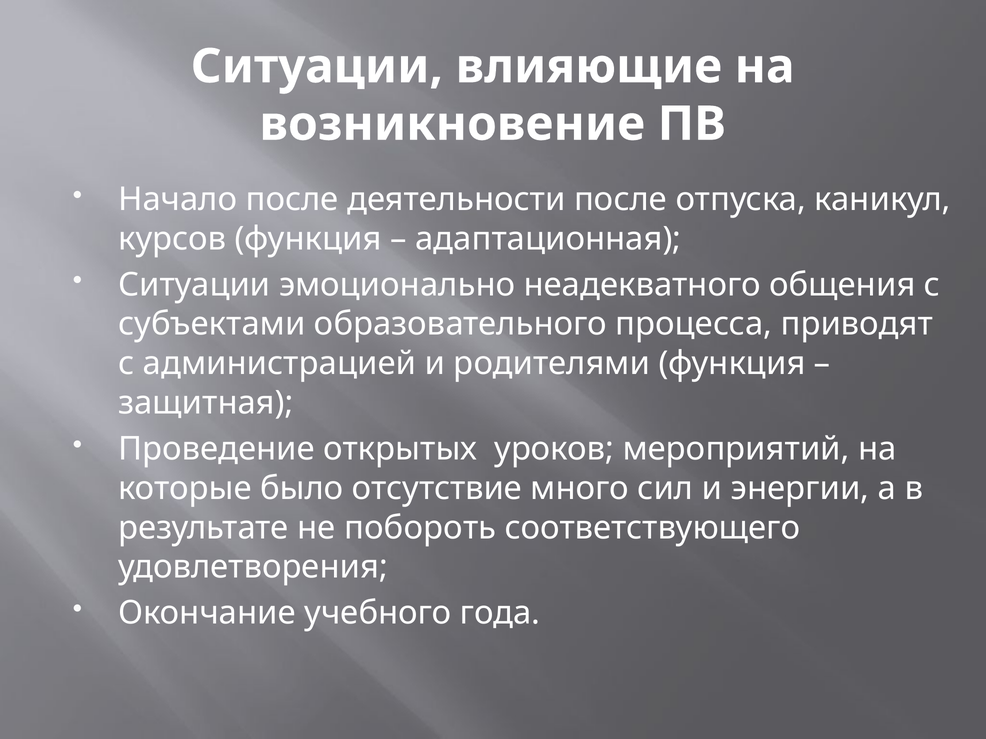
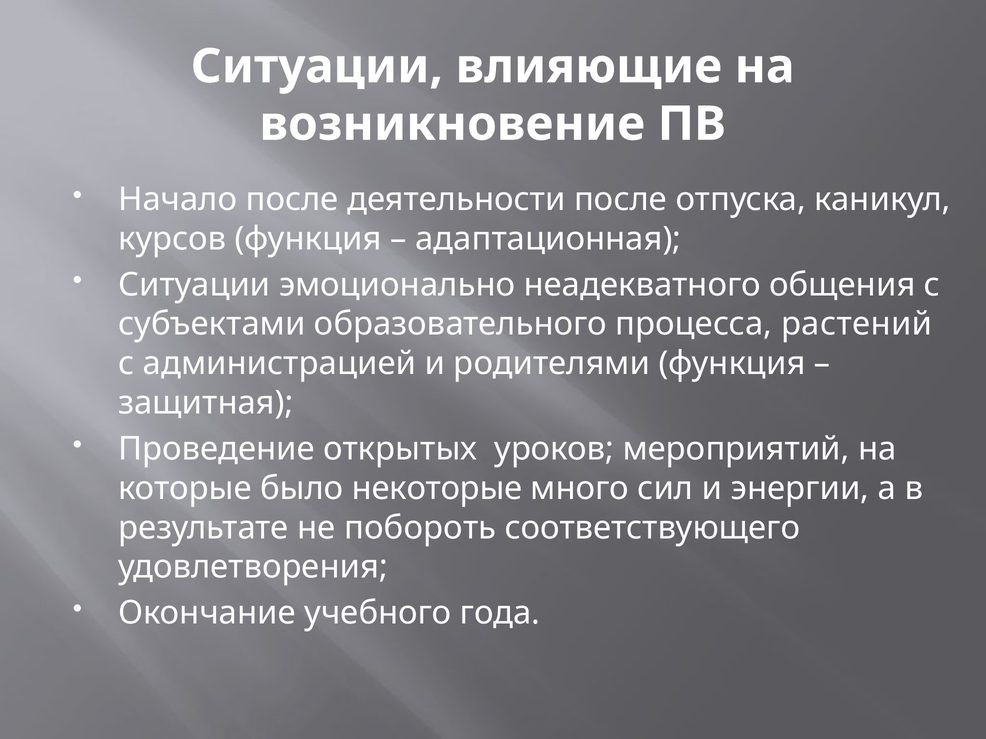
приводят: приводят -> растений
отсутствие: отсутствие -> некоторые
